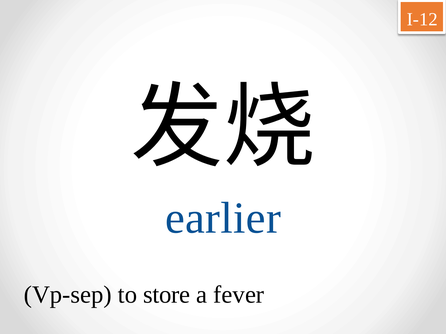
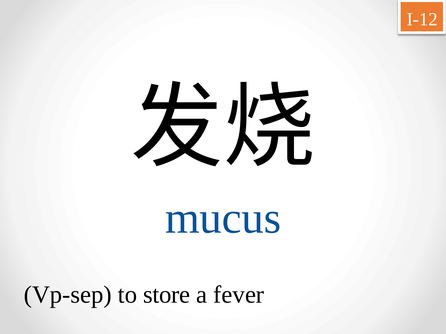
earlier: earlier -> mucus
